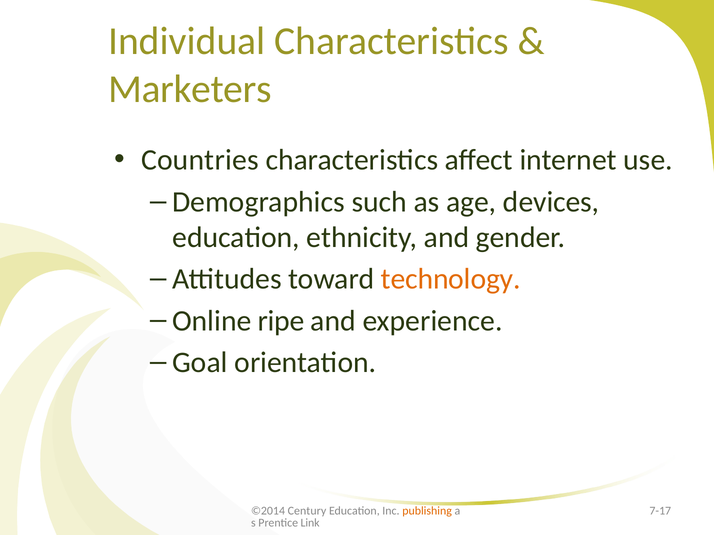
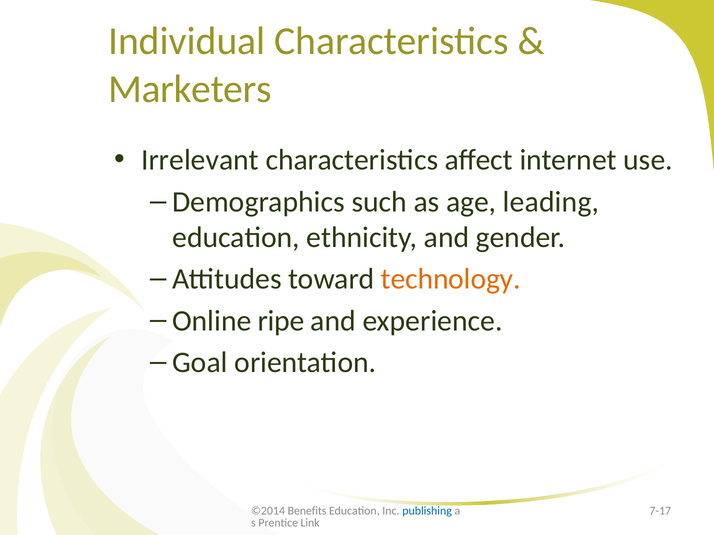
Countries: Countries -> Irrelevant
devices: devices -> leading
Century: Century -> Benefits
publishing colour: orange -> blue
